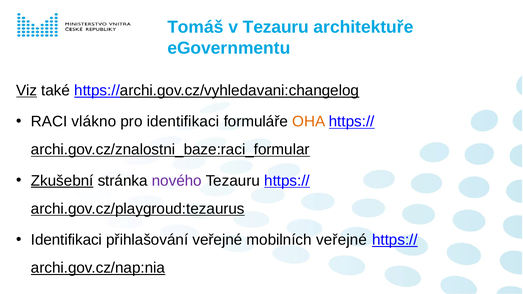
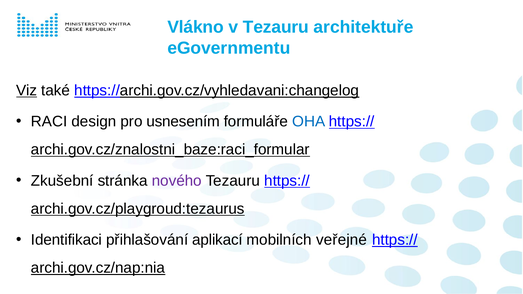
Tomáš: Tomáš -> Vlákno
vlákno: vlákno -> design
pro identifikaci: identifikaci -> usnesením
OHA colour: orange -> blue
Zkušební underline: present -> none
přihlašování veřejné: veřejné -> aplikací
